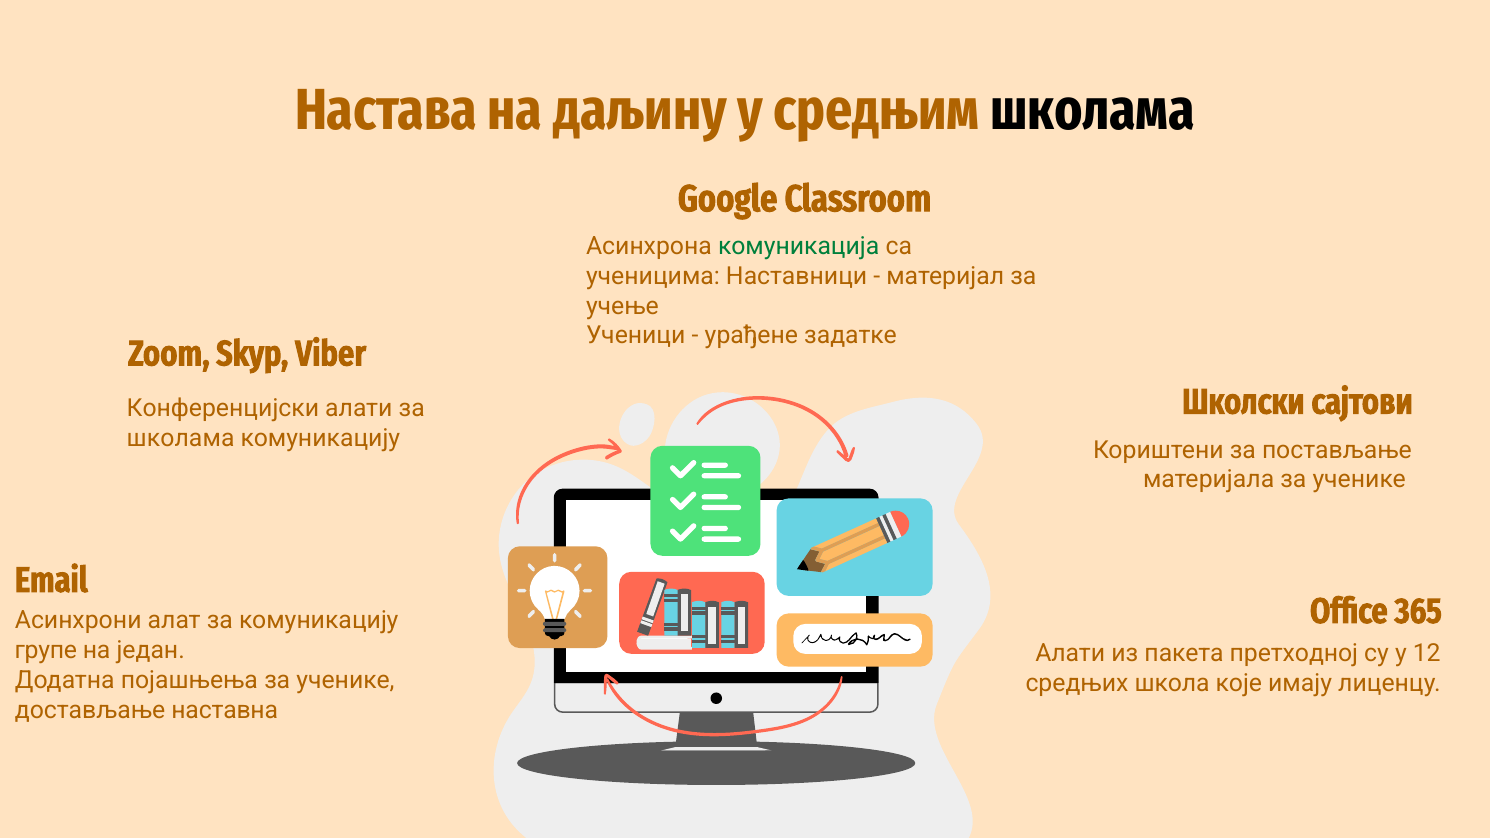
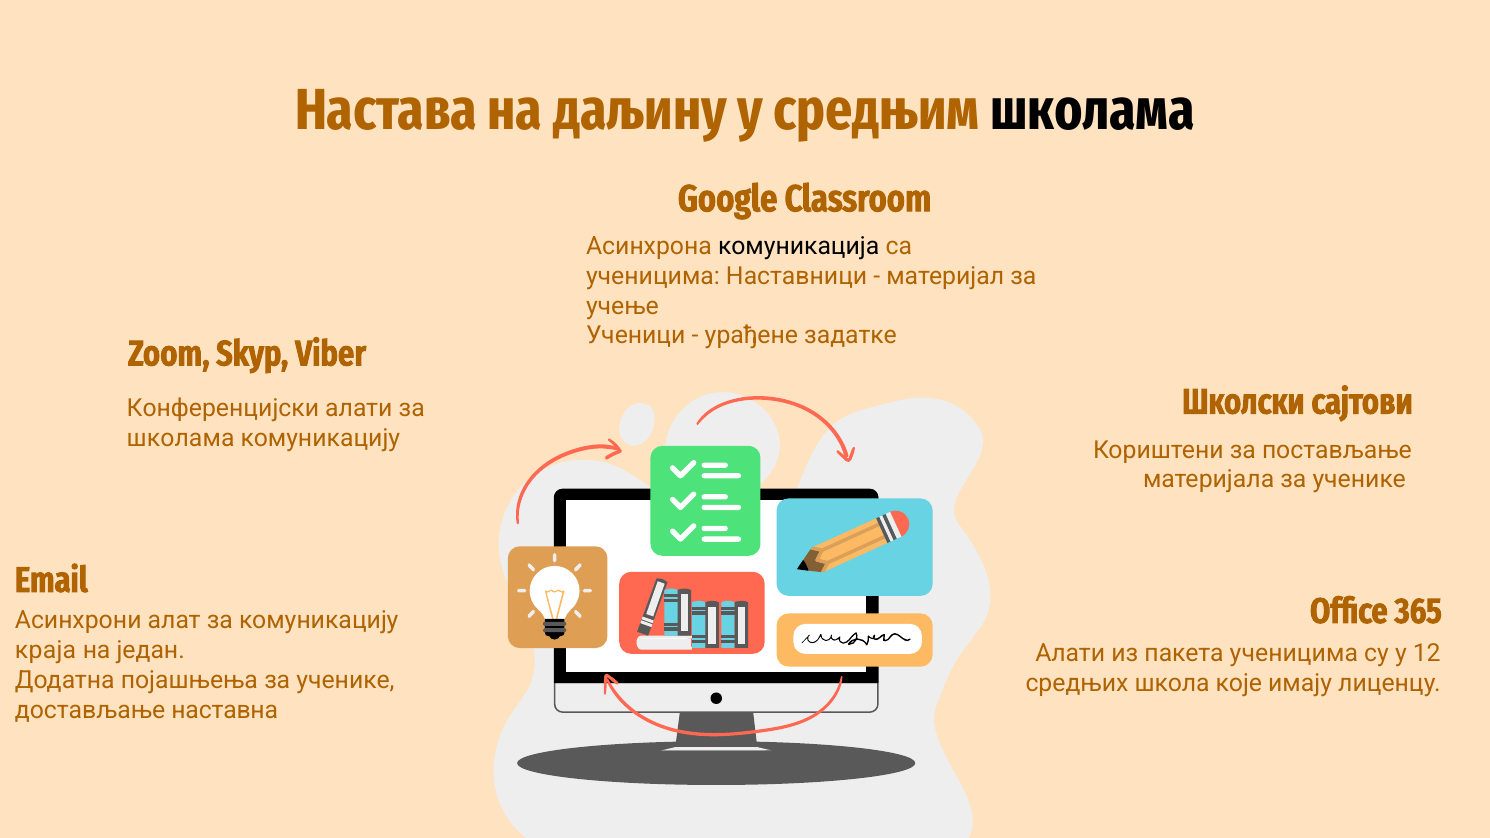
комуникација colour: green -> black
групе: групе -> краја
пакета претходној: претходној -> ученицима
